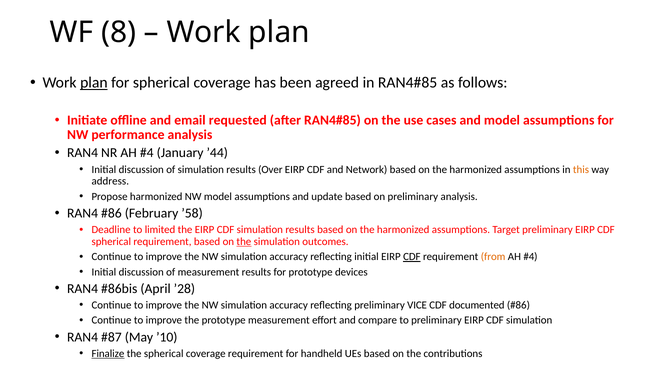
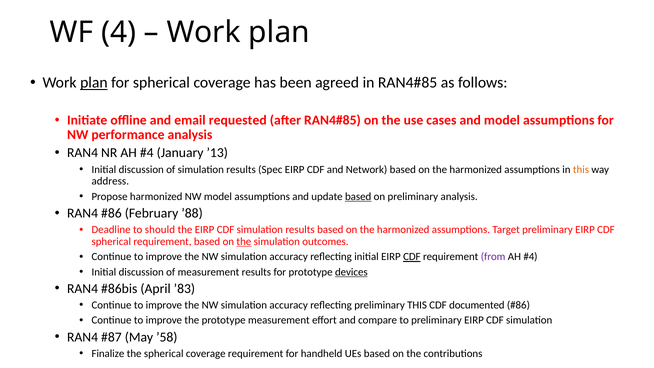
8: 8 -> 4
’44: ’44 -> ’13
Over: Over -> Spec
based at (358, 196) underline: none -> present
’58: ’58 -> ’88
limited: limited -> should
from colour: orange -> purple
devices underline: none -> present
’28: ’28 -> ’83
preliminary VICE: VICE -> THIS
’10: ’10 -> ’58
Finalize underline: present -> none
